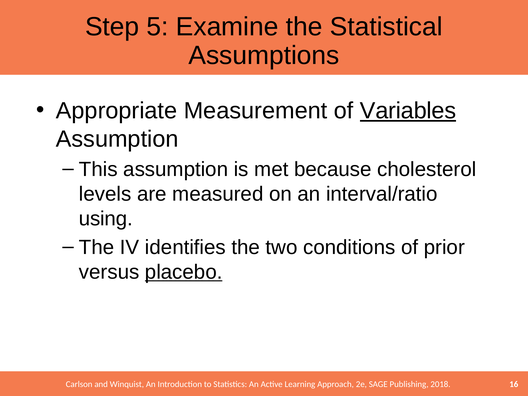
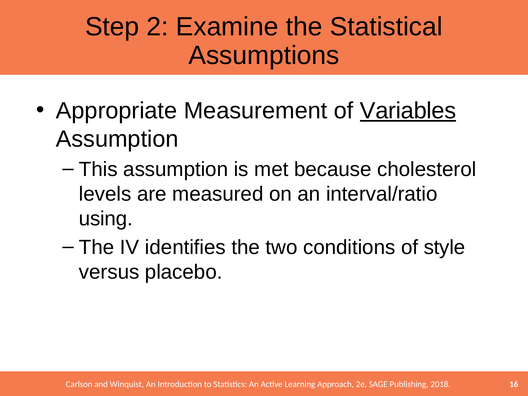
5: 5 -> 2
prior: prior -> style
placebo underline: present -> none
